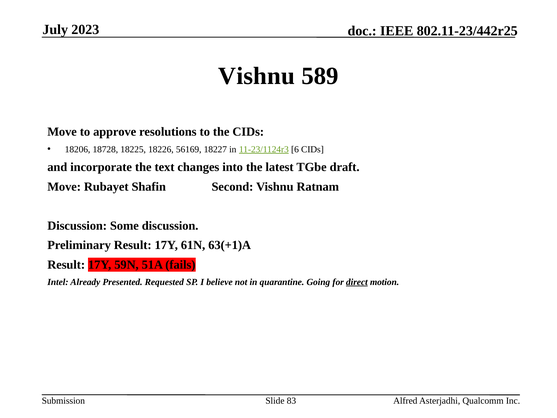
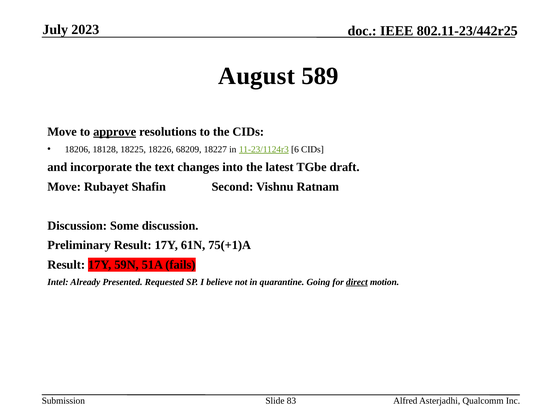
Vishnu at (257, 76): Vishnu -> August
approve underline: none -> present
18728: 18728 -> 18128
56169: 56169 -> 68209
63(+1)A: 63(+1)A -> 75(+1)A
